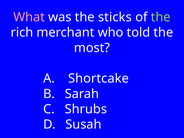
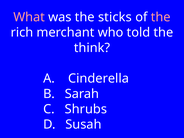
the at (161, 17) colour: light green -> pink
most: most -> think
Shortcake: Shortcake -> Cinderella
